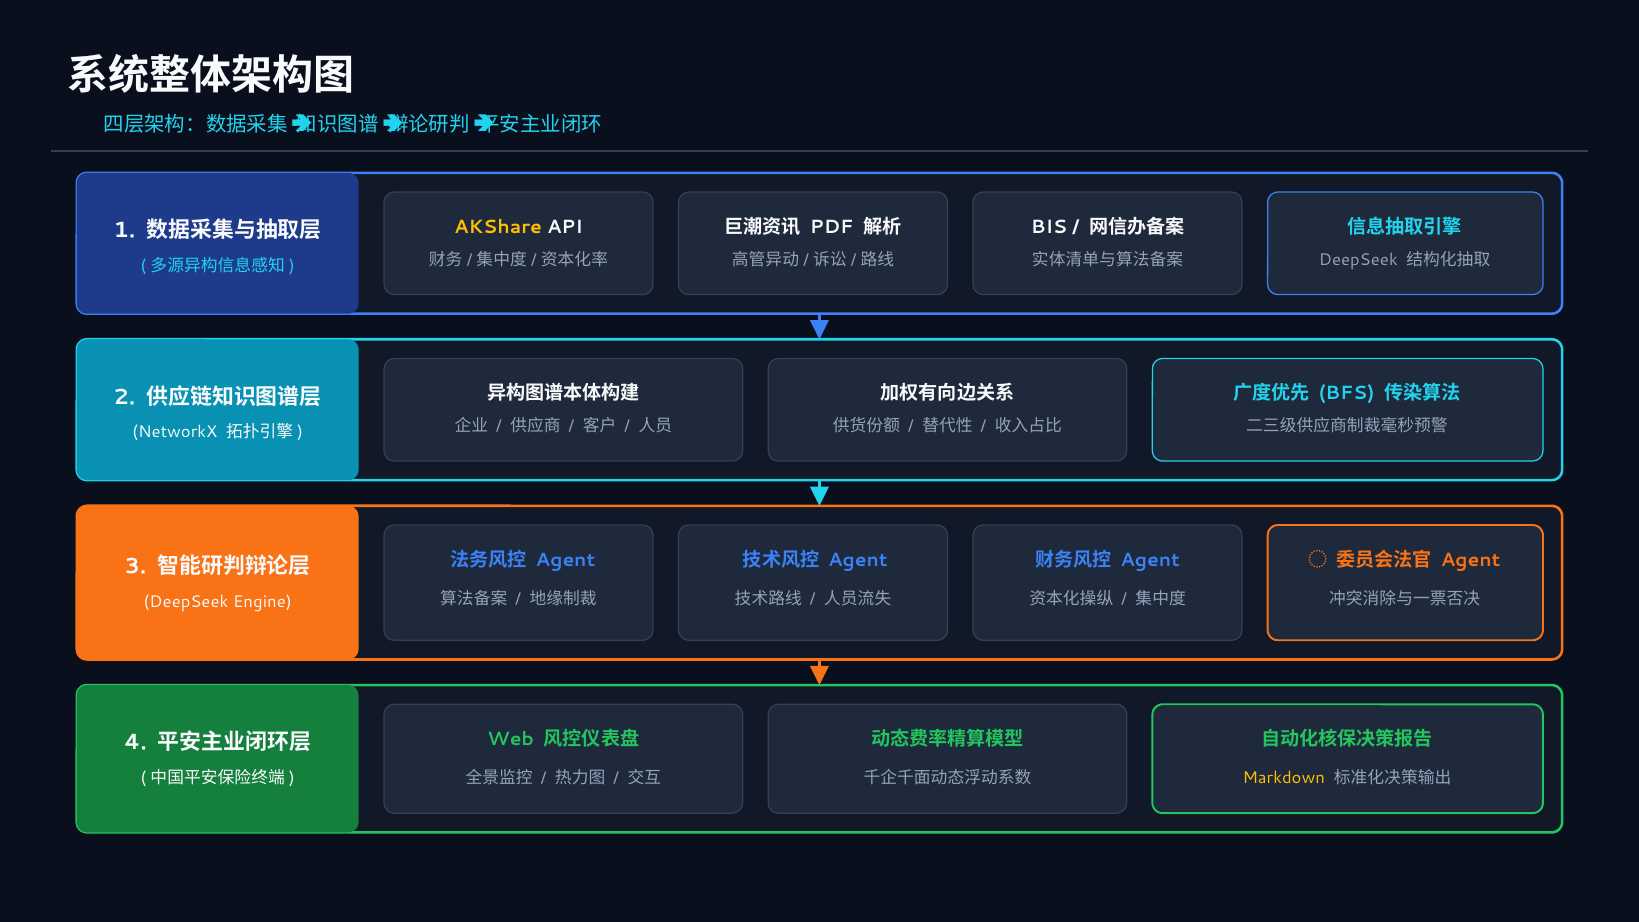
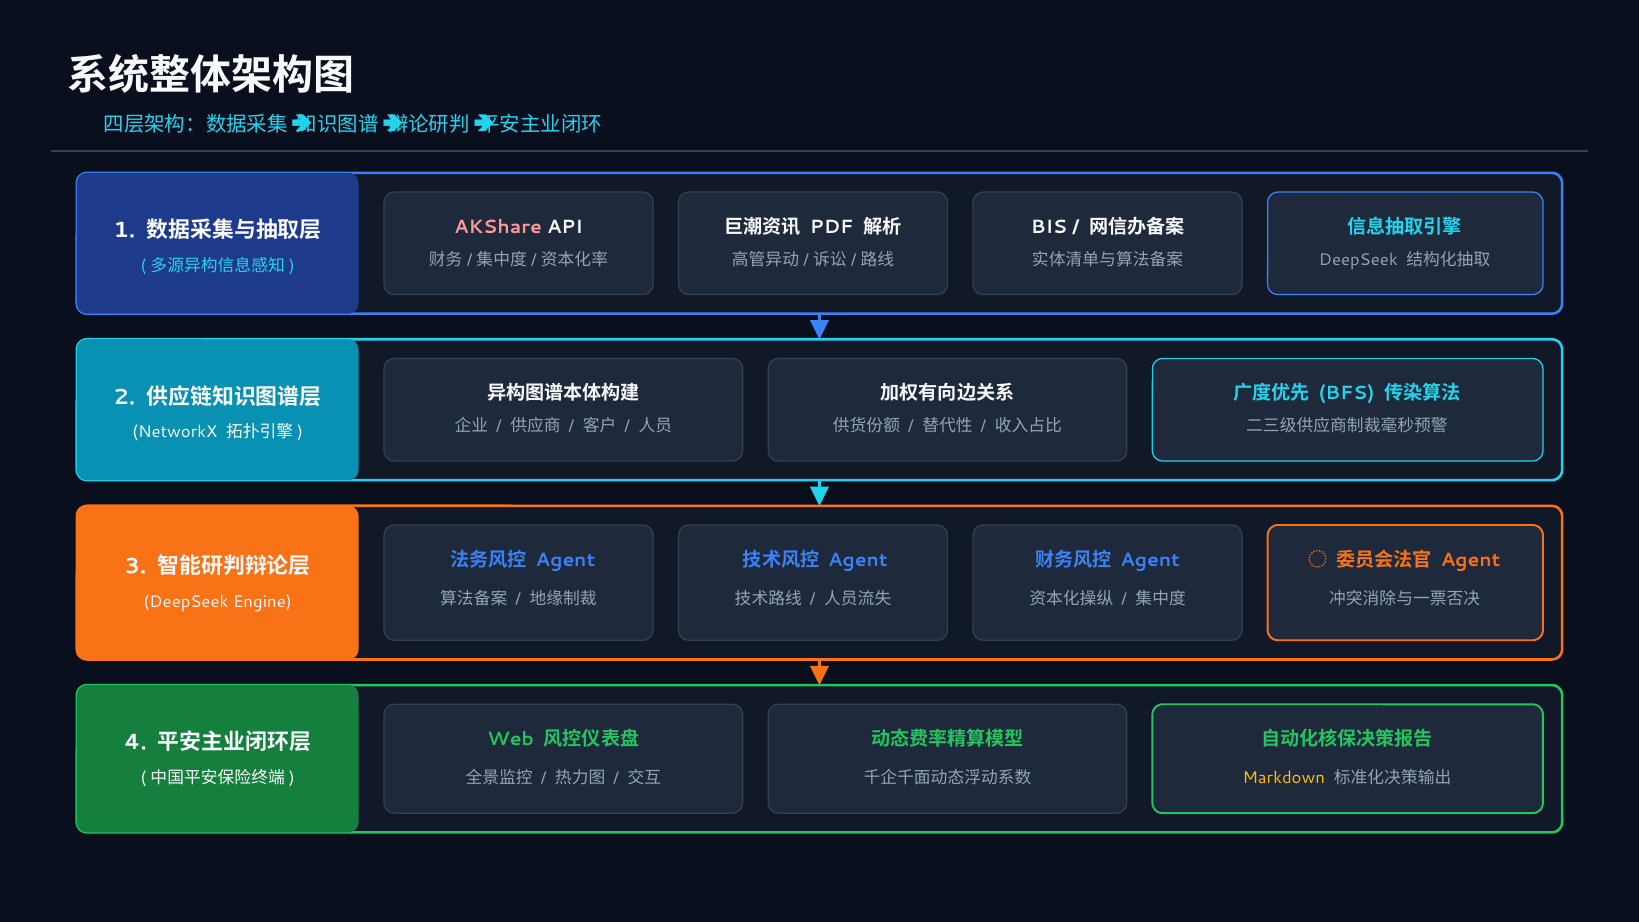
AKShare colour: yellow -> pink
